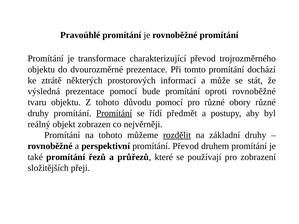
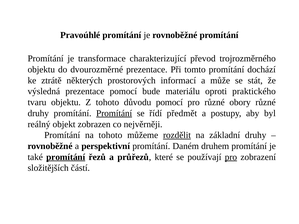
bude promítání: promítání -> materiálu
oproti rovnoběžné: rovnoběžné -> praktického
promítání Převod: Převod -> Daném
promítání at (66, 157) underline: none -> present
pro at (231, 157) underline: none -> present
přeji: přeji -> částí
